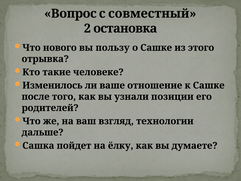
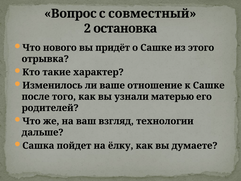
пользу: пользу -> придёт
человеке: человеке -> характер
позиции: позиции -> матерью
